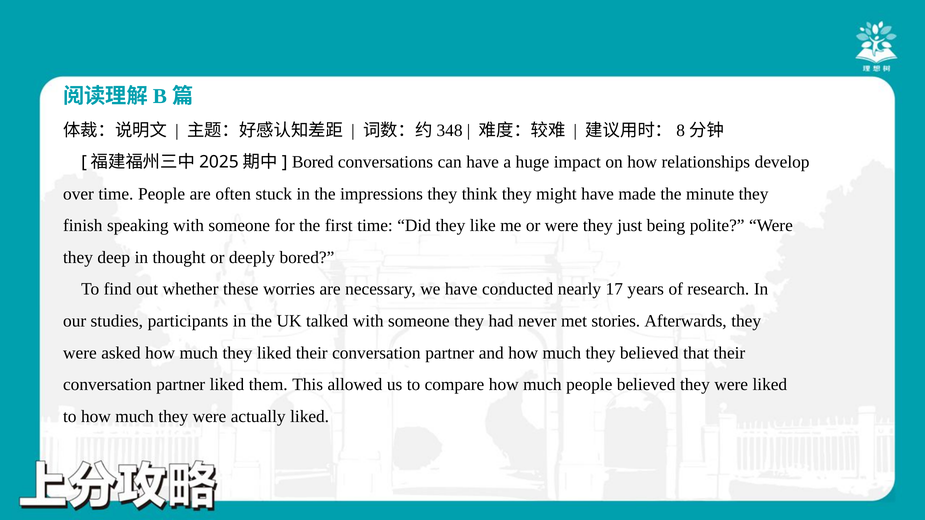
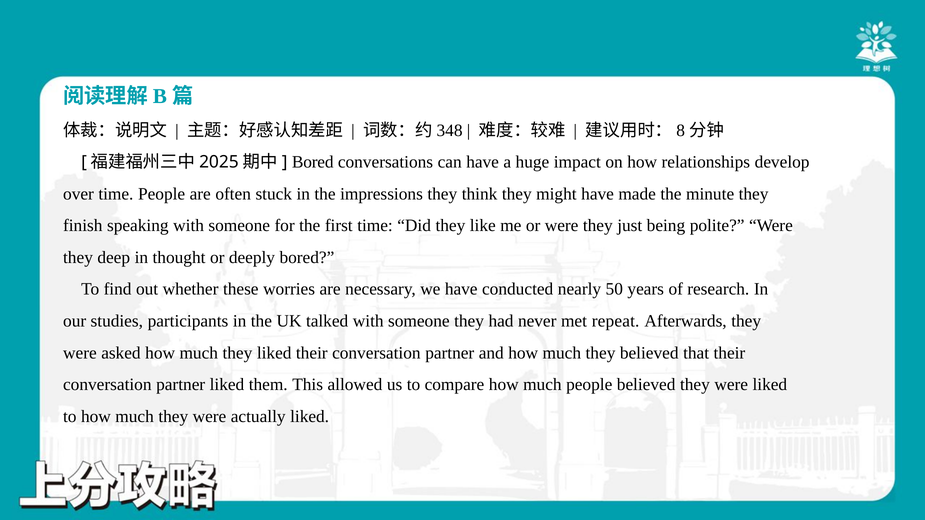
17: 17 -> 50
stories: stories -> repeat
